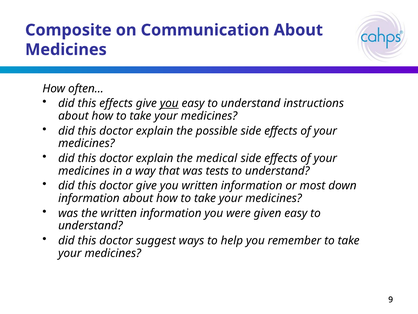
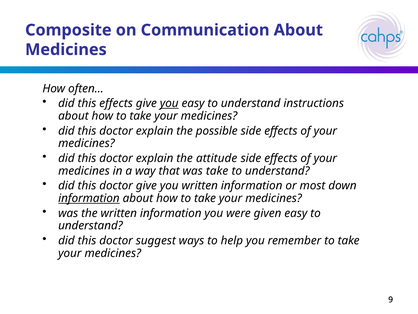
medical: medical -> attitude
was tests: tests -> take
information at (89, 198) underline: none -> present
